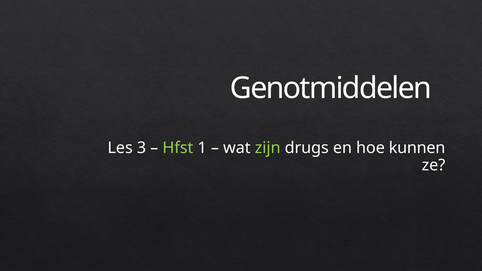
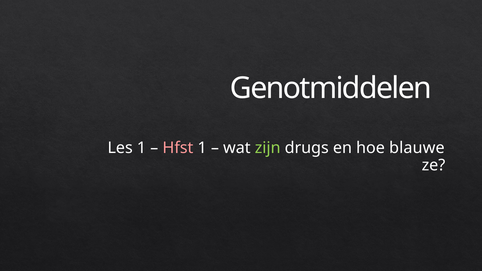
Les 3: 3 -> 1
Hfst colour: light green -> pink
kunnen: kunnen -> blauwe
